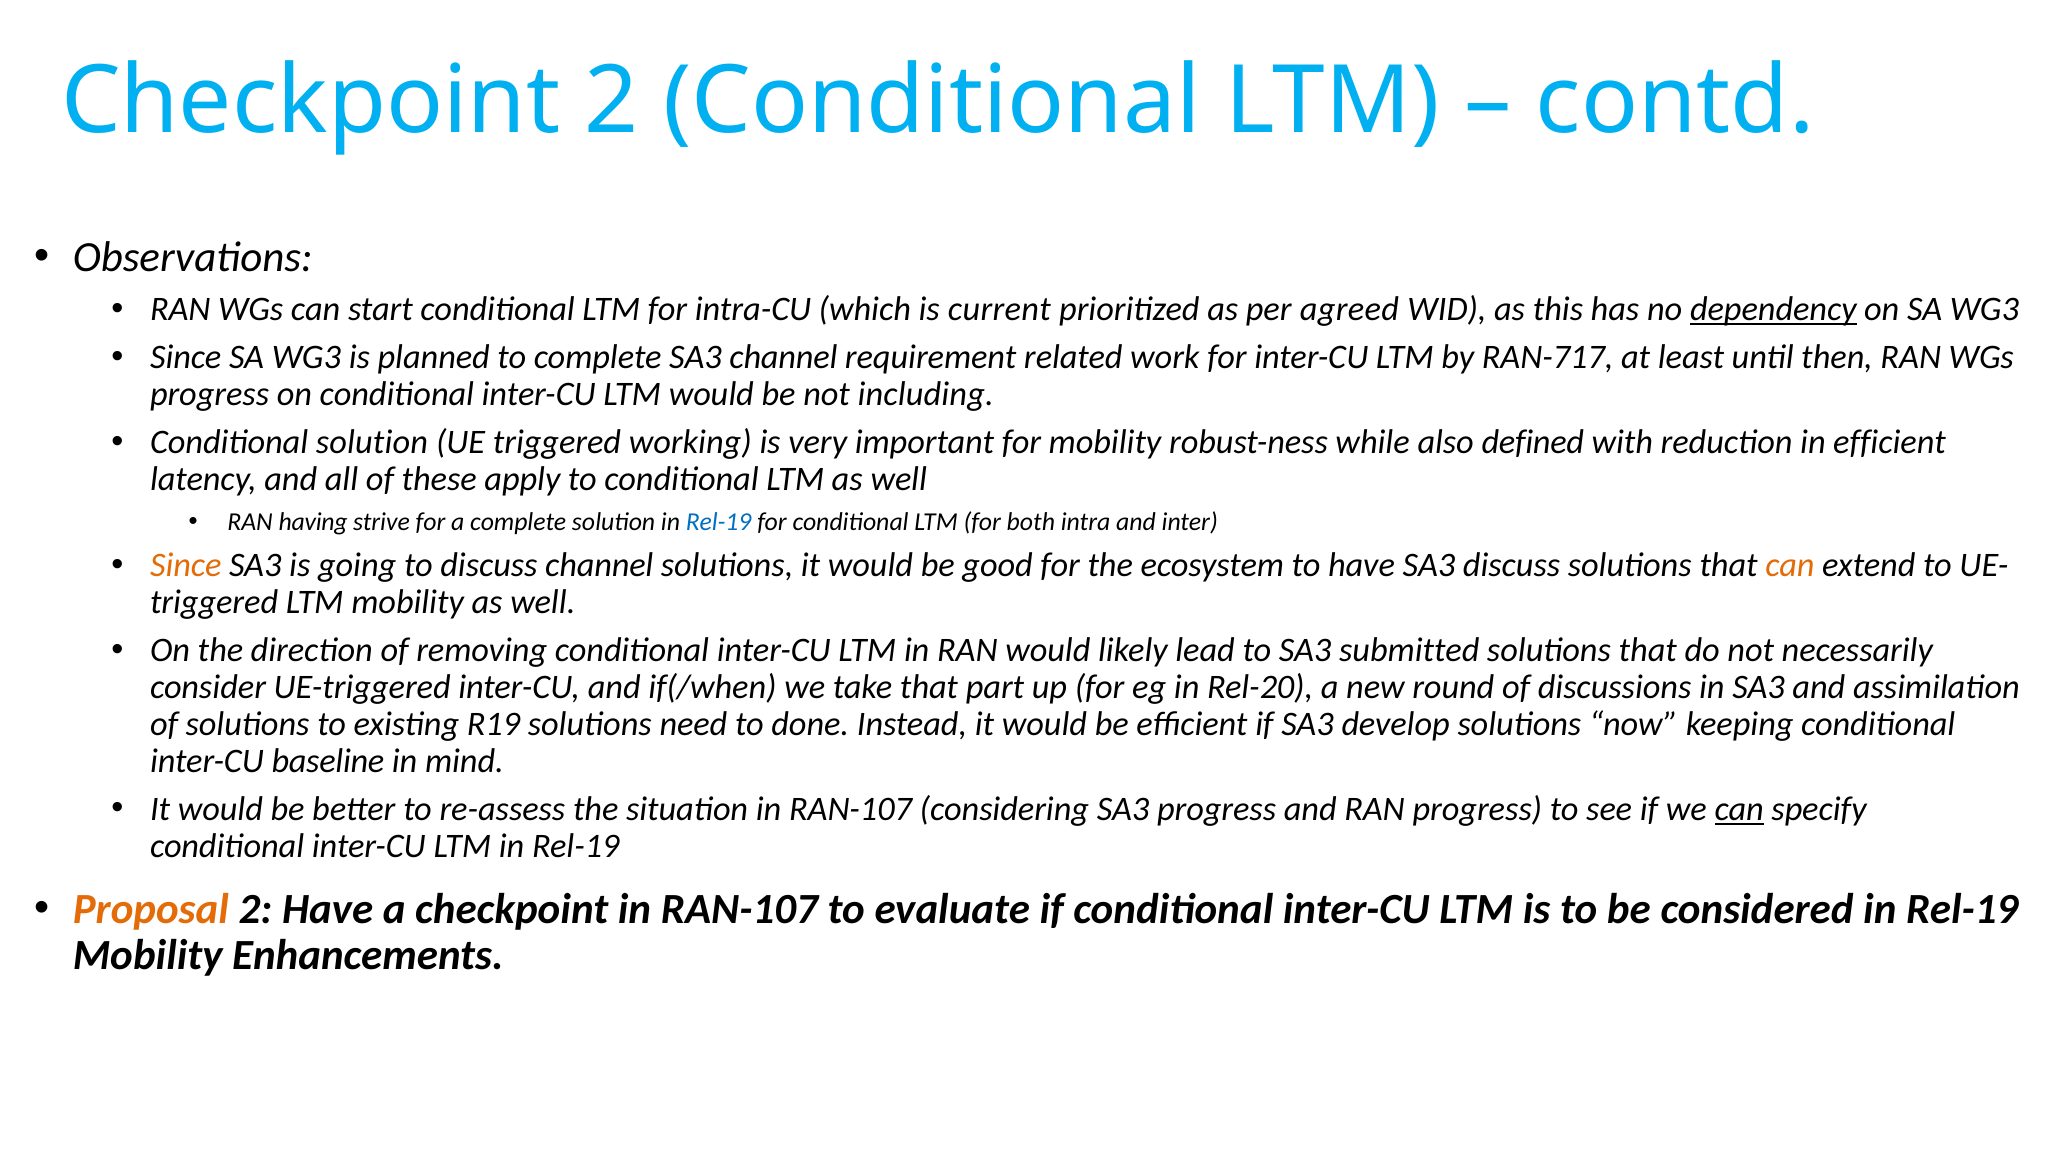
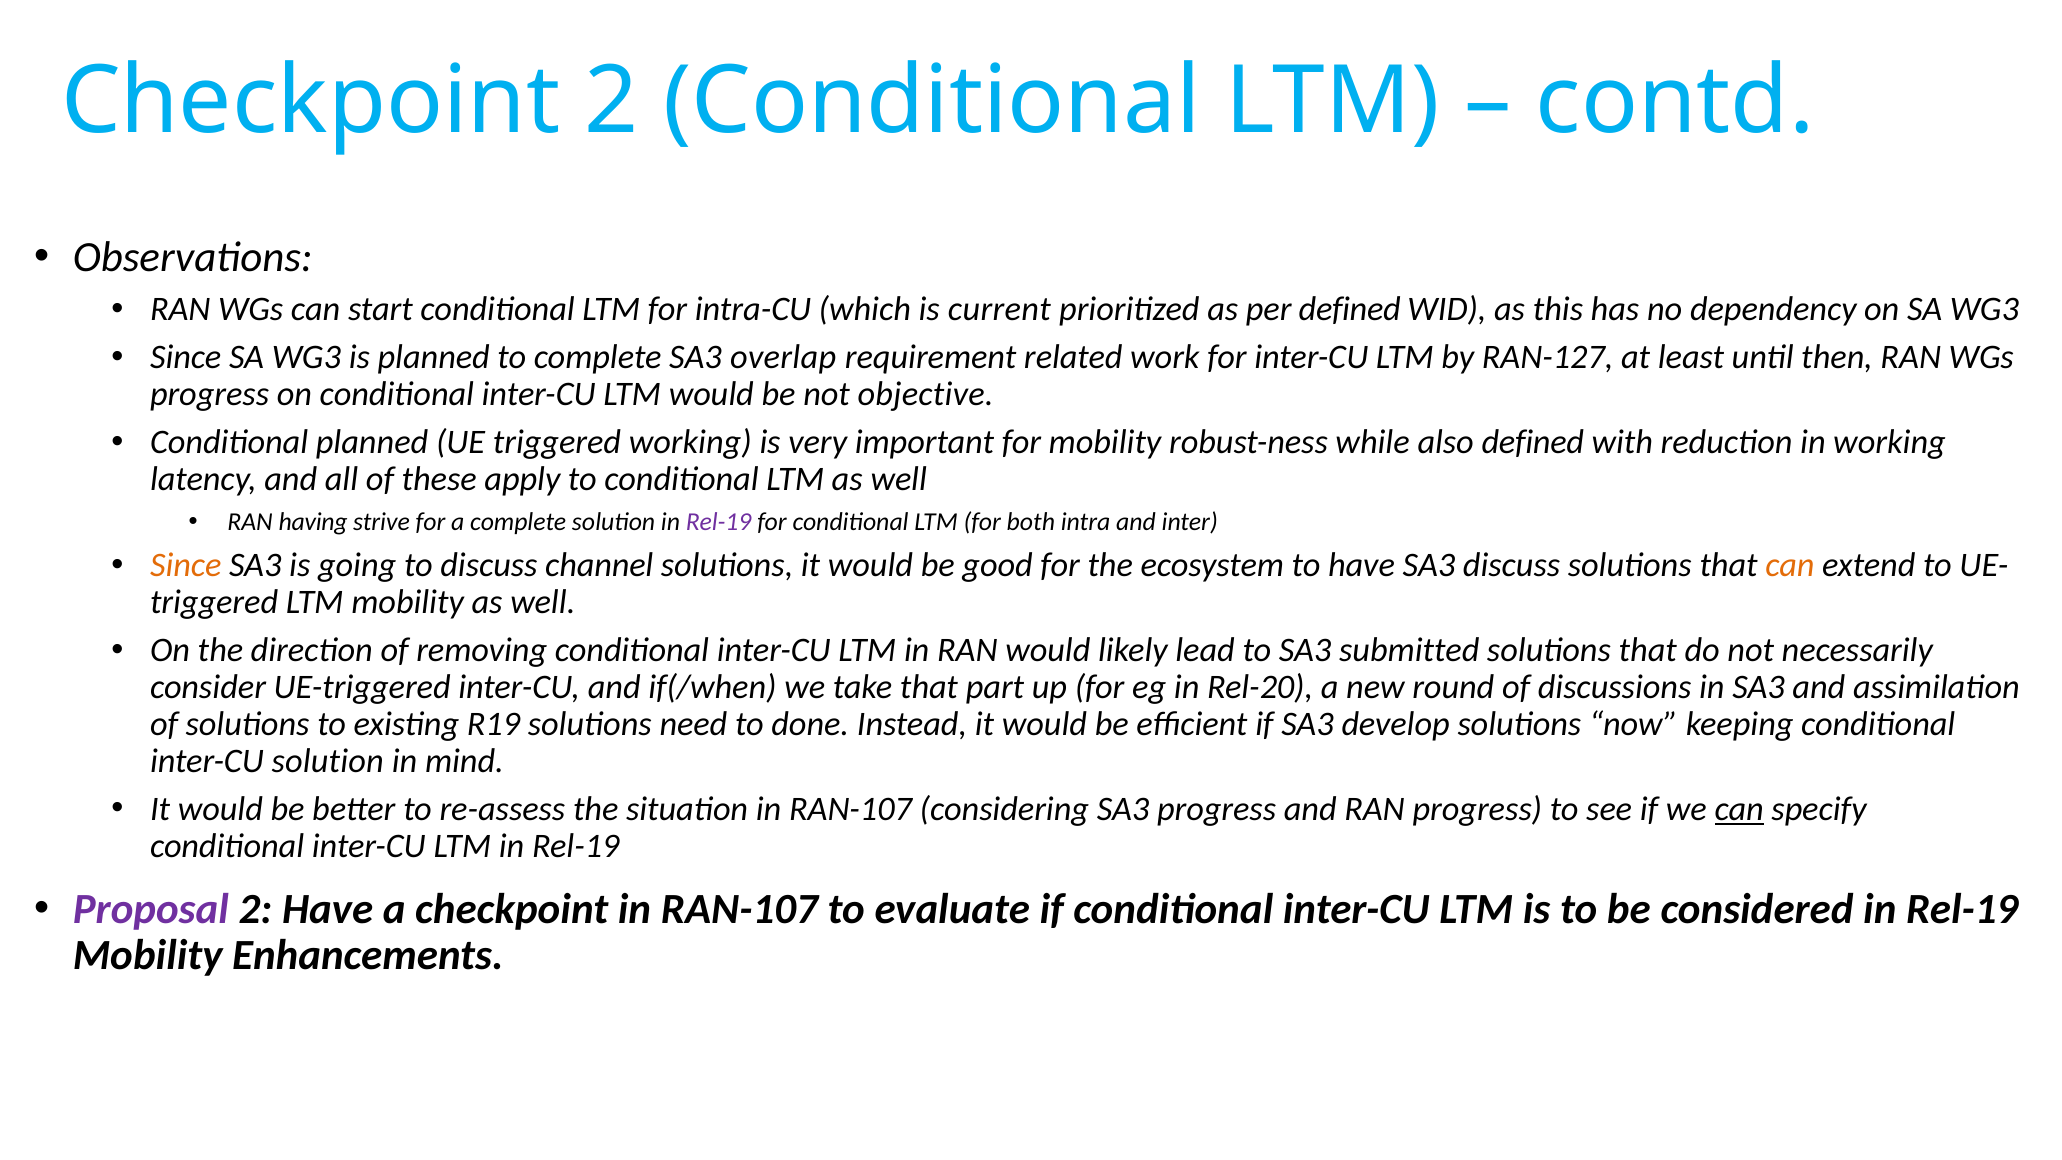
per agreed: agreed -> defined
dependency underline: present -> none
SA3 channel: channel -> overlap
RAN-717: RAN-717 -> RAN-127
including: including -> objective
Conditional solution: solution -> planned
in efficient: efficient -> working
Rel-19 at (719, 522) colour: blue -> purple
inter-CU baseline: baseline -> solution
Proposal colour: orange -> purple
